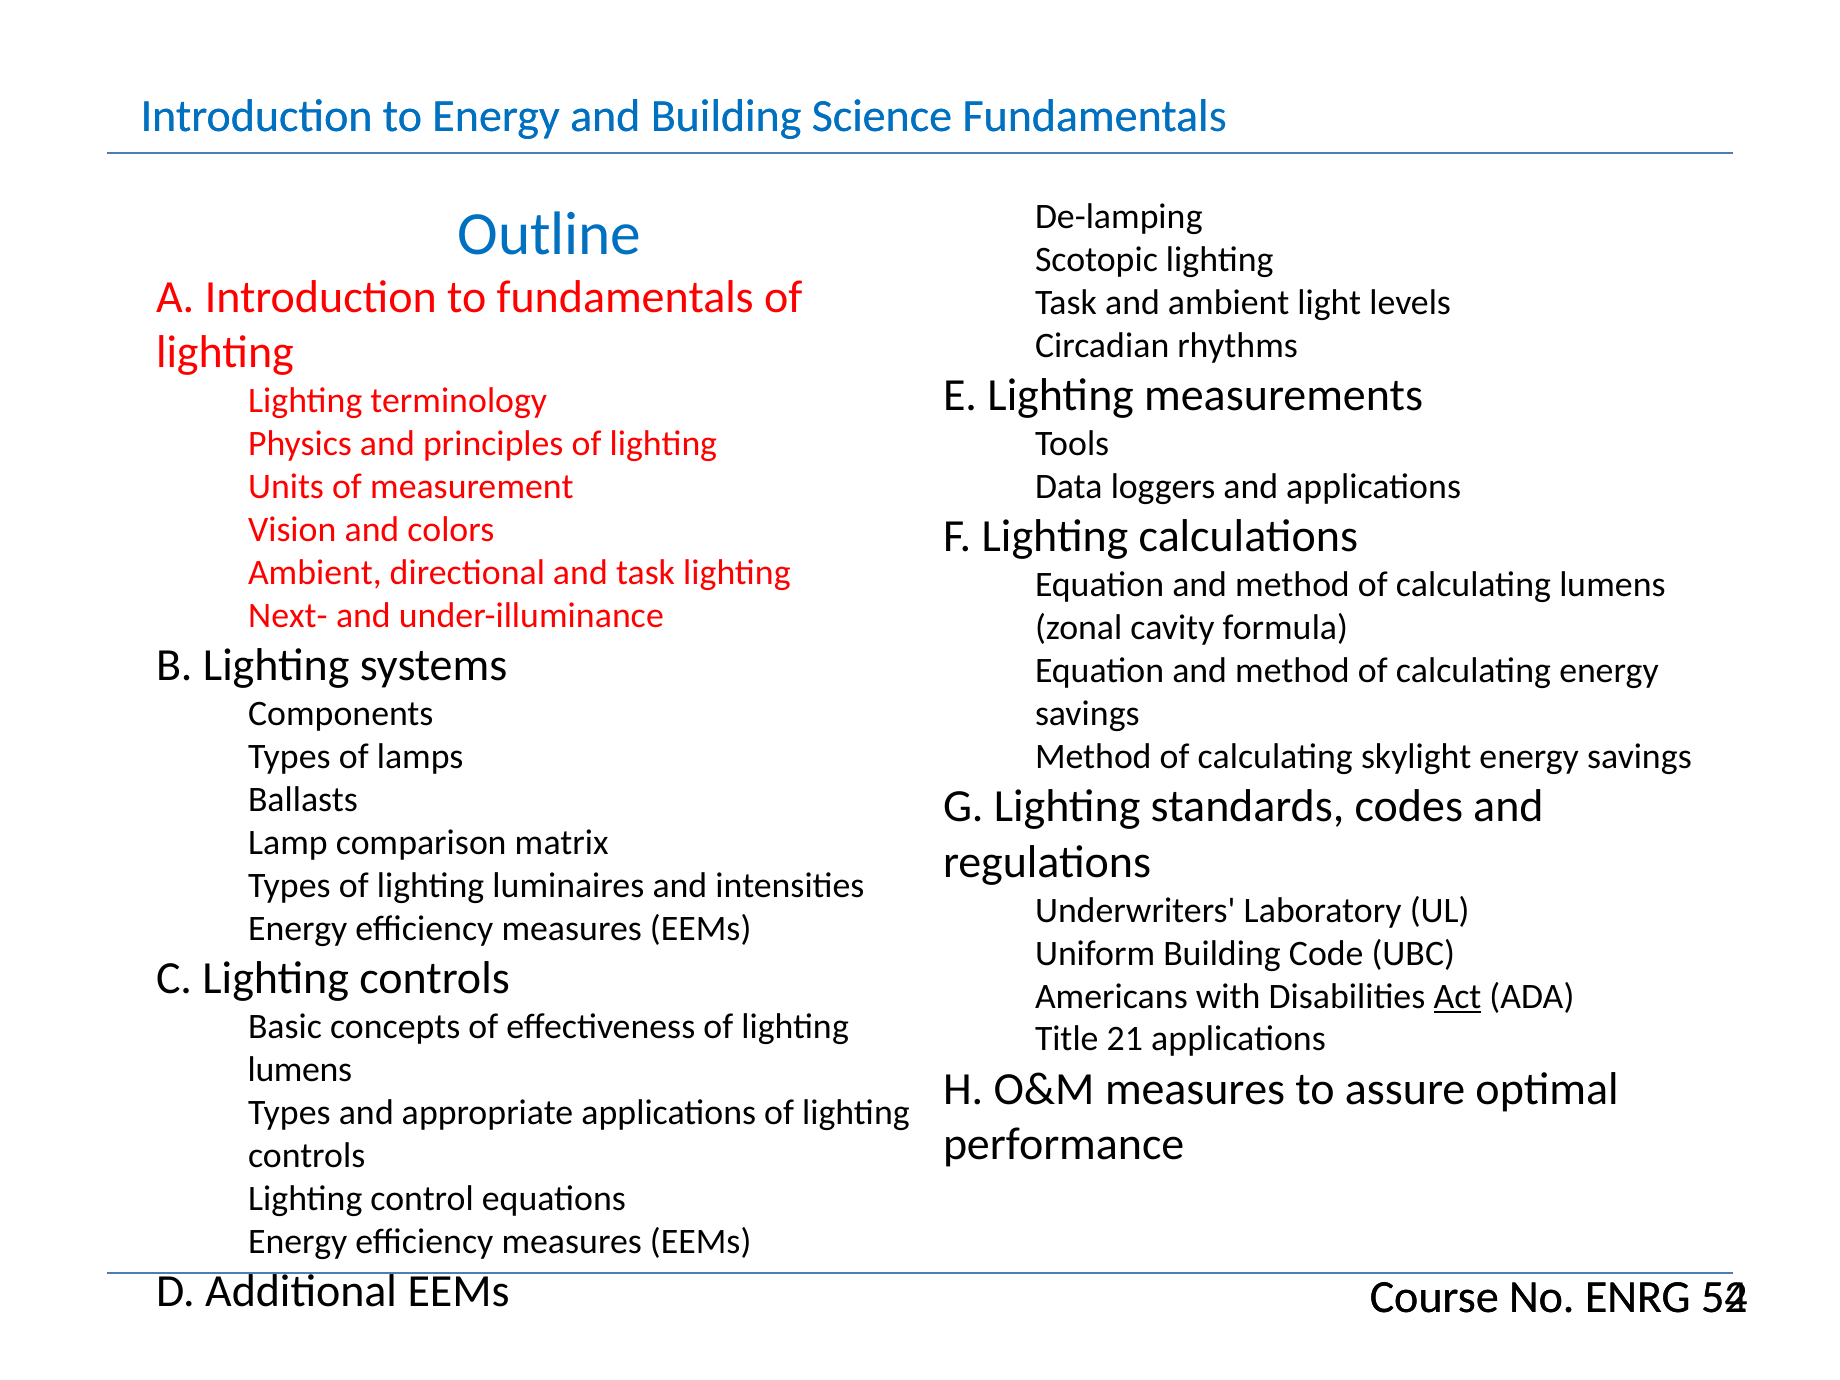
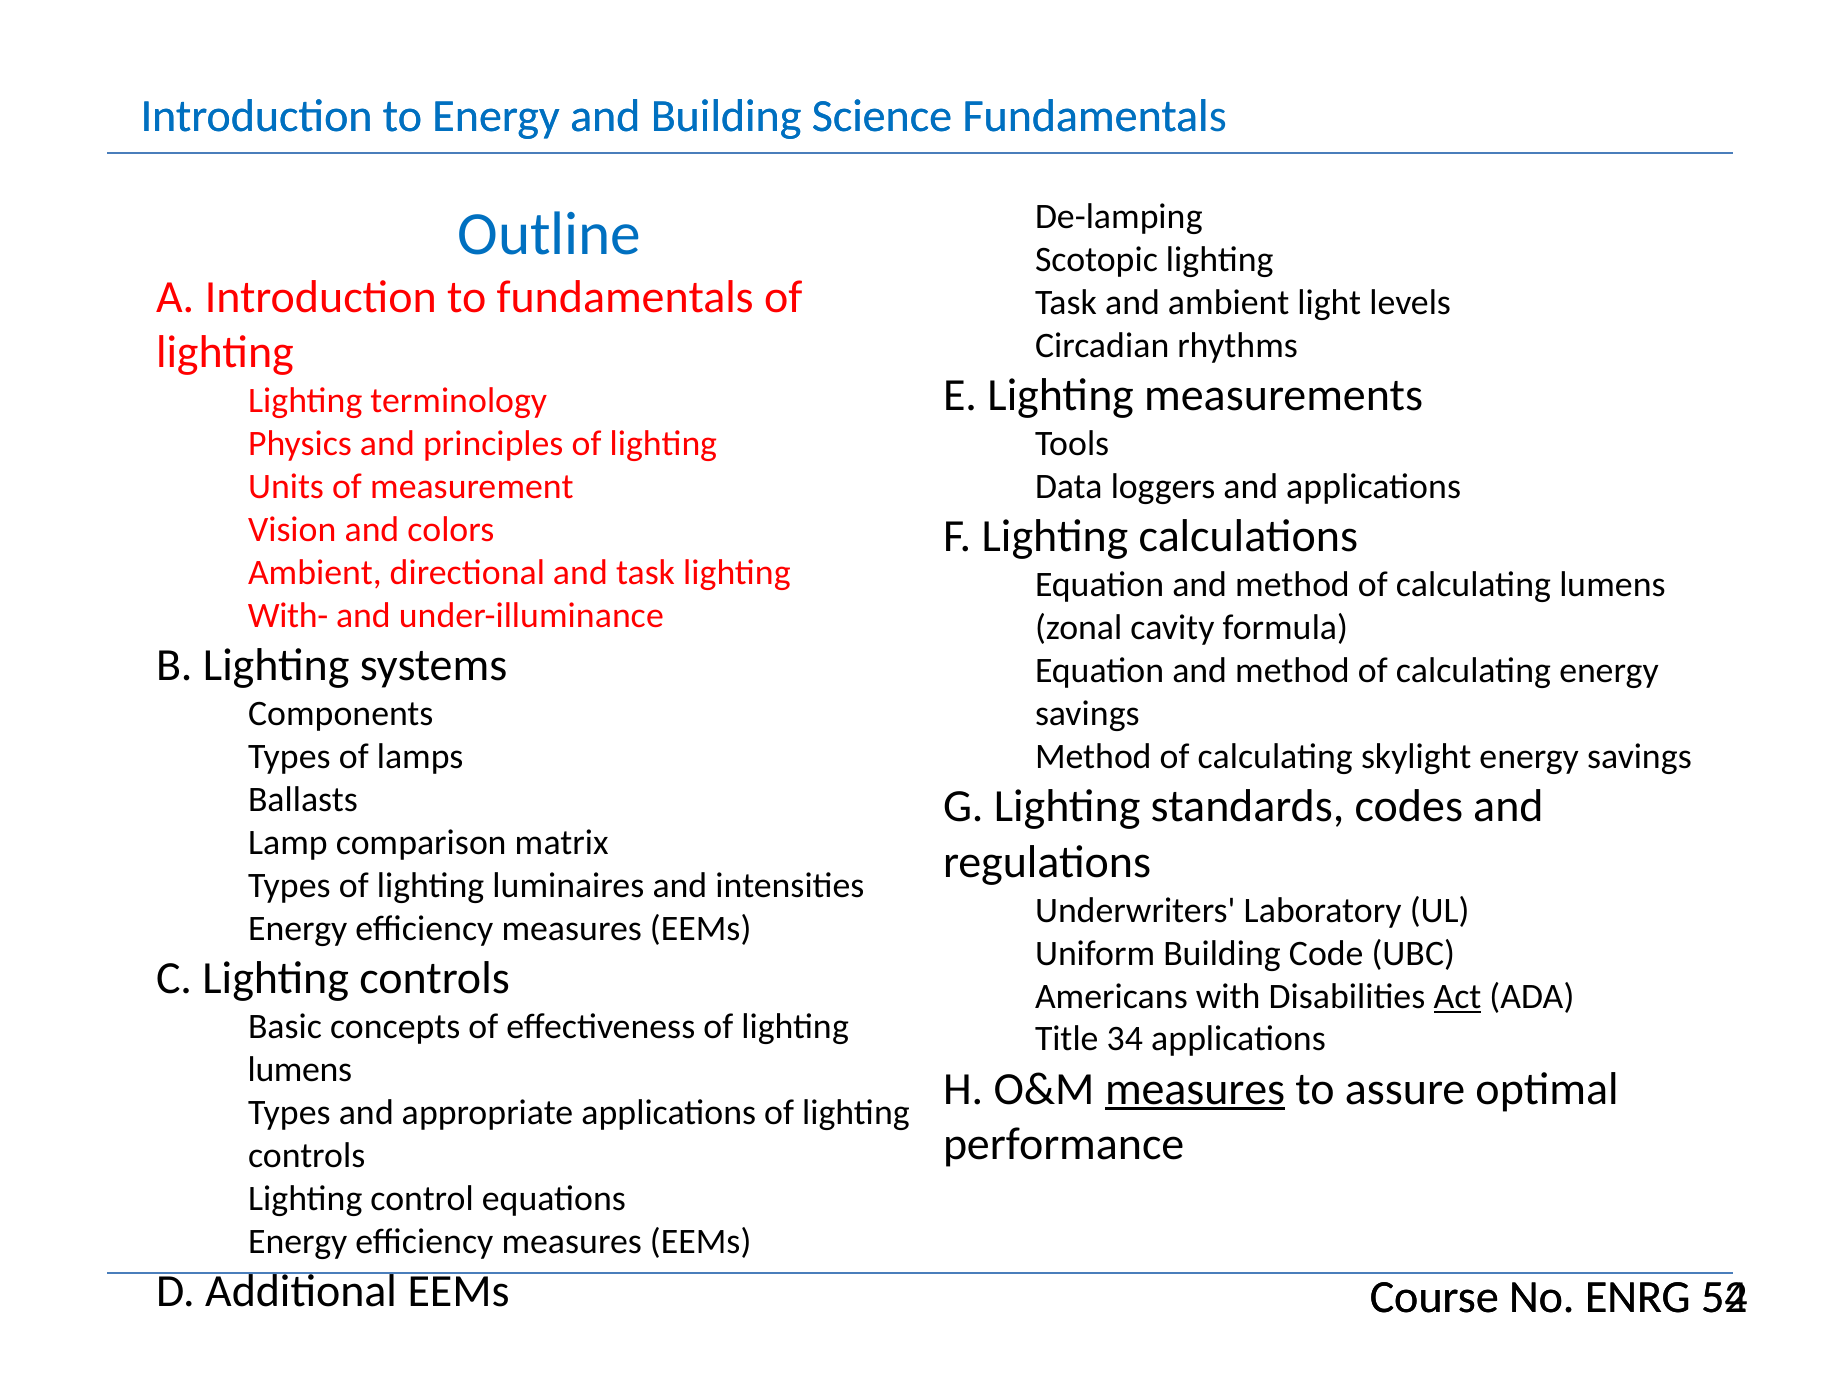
Next-: Next- -> With-
21: 21 -> 34
measures at (1195, 1089) underline: none -> present
